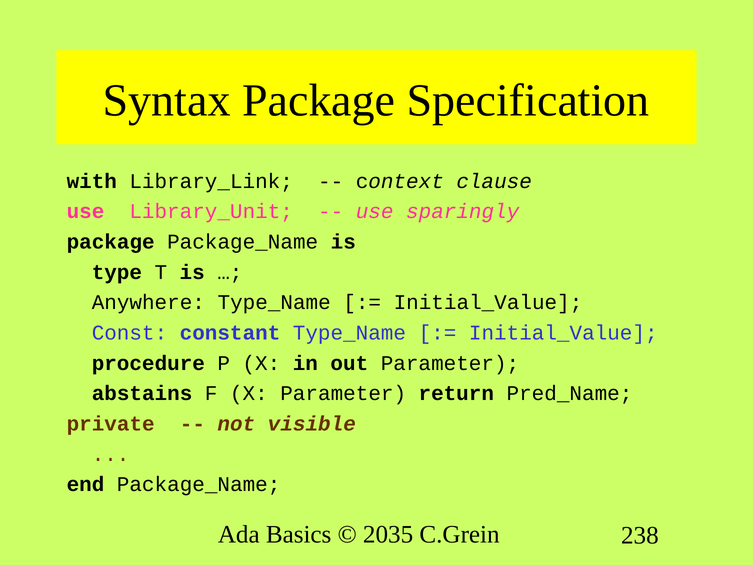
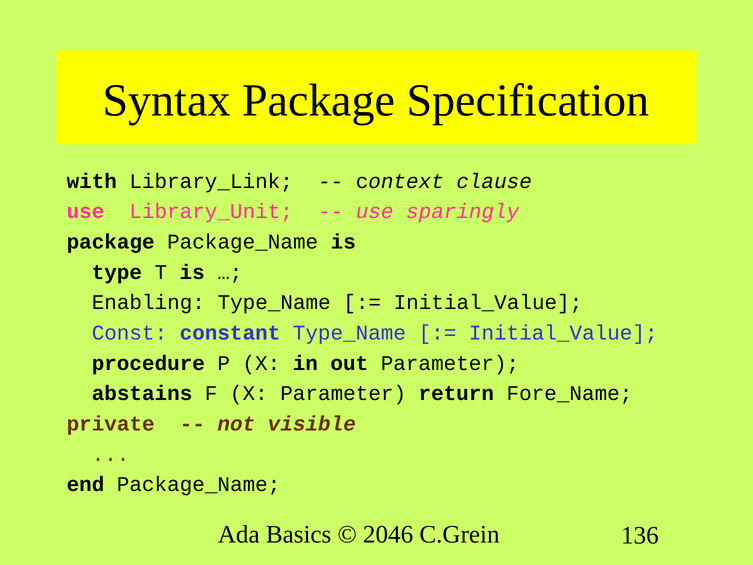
Anywhere: Anywhere -> Enabling
Pred_Name: Pred_Name -> Fore_Name
2035: 2035 -> 2046
238: 238 -> 136
